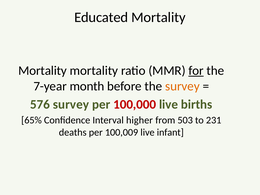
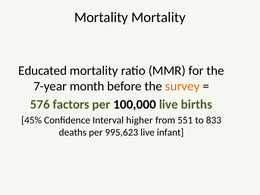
Educated at (101, 17): Educated -> Mortality
Mortality at (43, 71): Mortality -> Educated
for underline: present -> none
576 survey: survey -> factors
100,000 colour: red -> black
65%: 65% -> 45%
503: 503 -> 551
231: 231 -> 833
100,009: 100,009 -> 995,623
